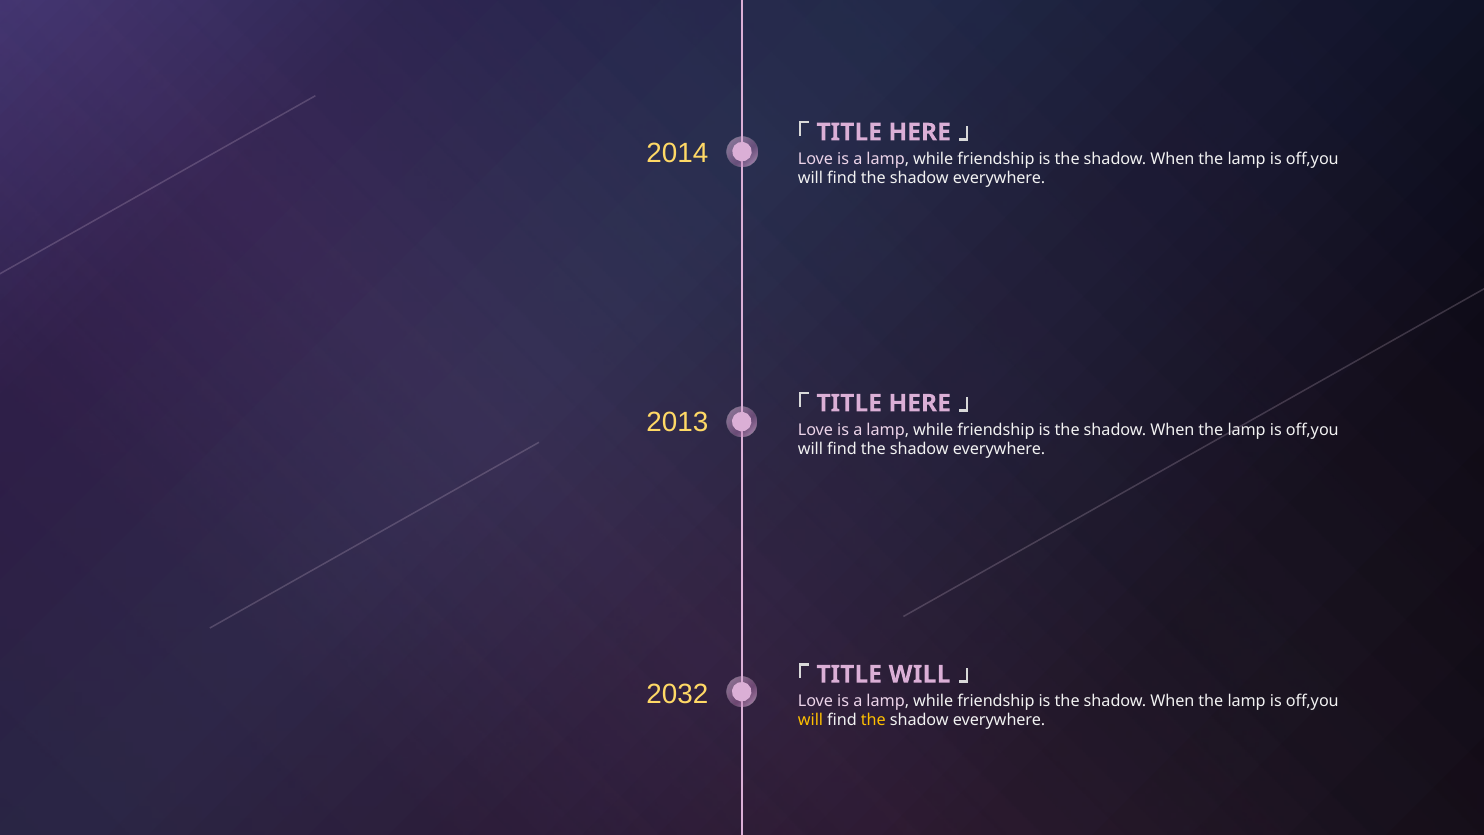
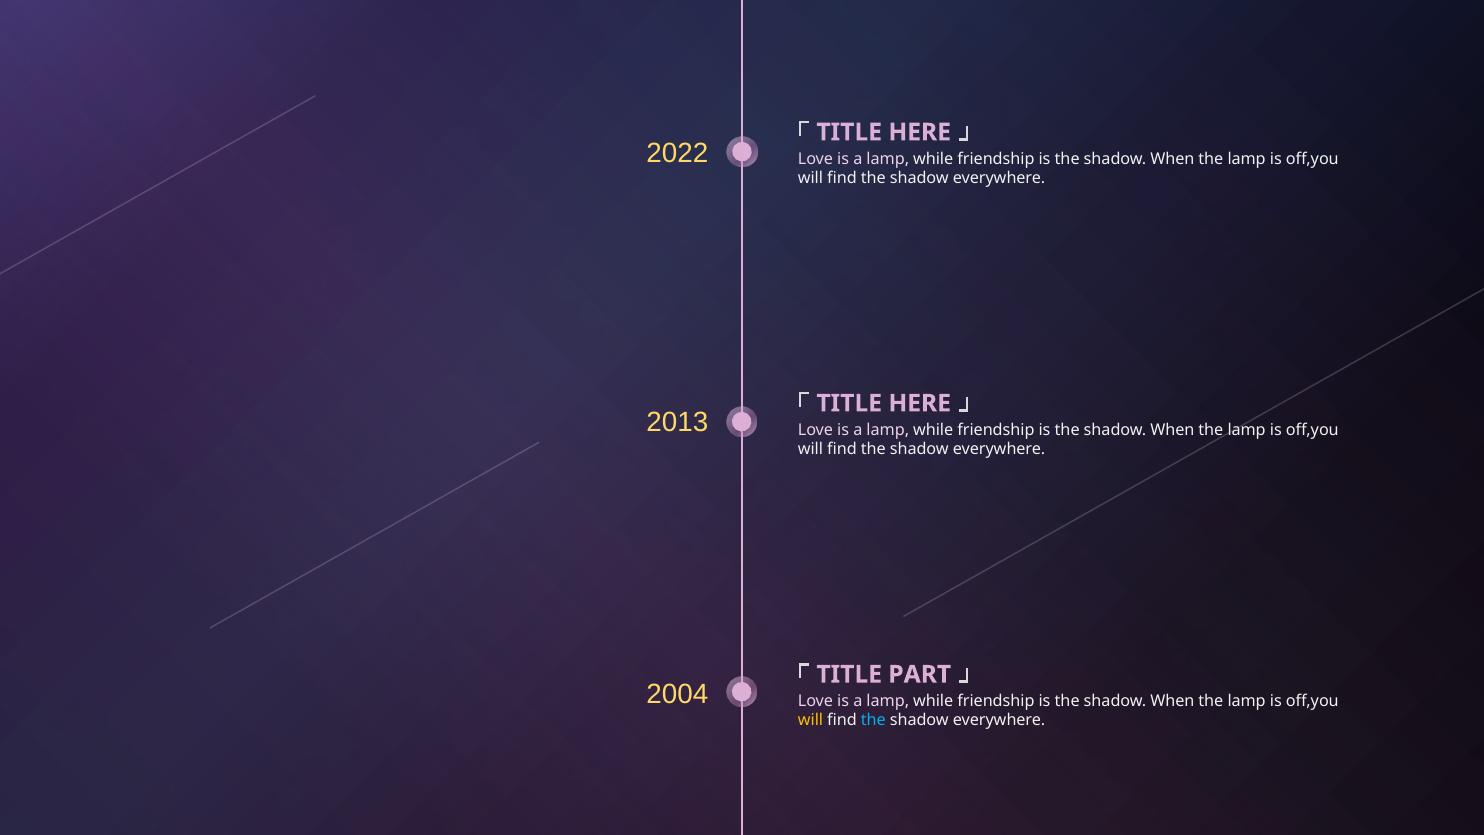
2014: 2014 -> 2022
TITLE WILL: WILL -> PART
2032: 2032 -> 2004
the at (873, 720) colour: yellow -> light blue
